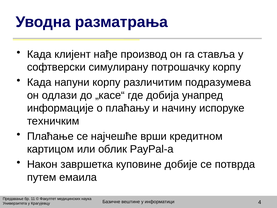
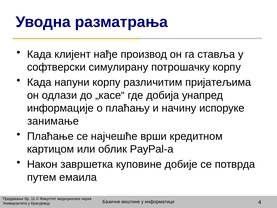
подразумева: подразумева -> пријатељима
техничким: техничким -> занимање
